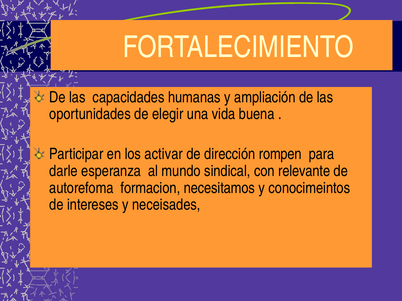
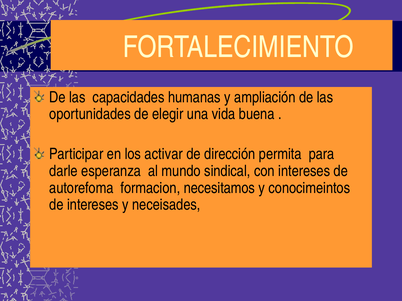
rompen: rompen -> permita
con relevante: relevante -> intereses
